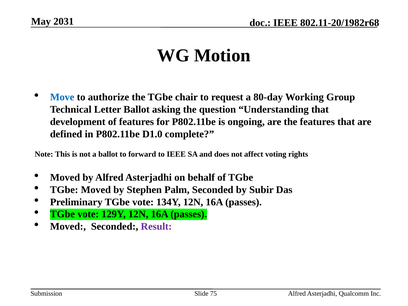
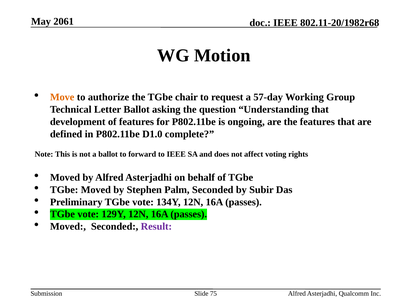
2031: 2031 -> 2061
Move colour: blue -> orange
80-day: 80-day -> 57-day
